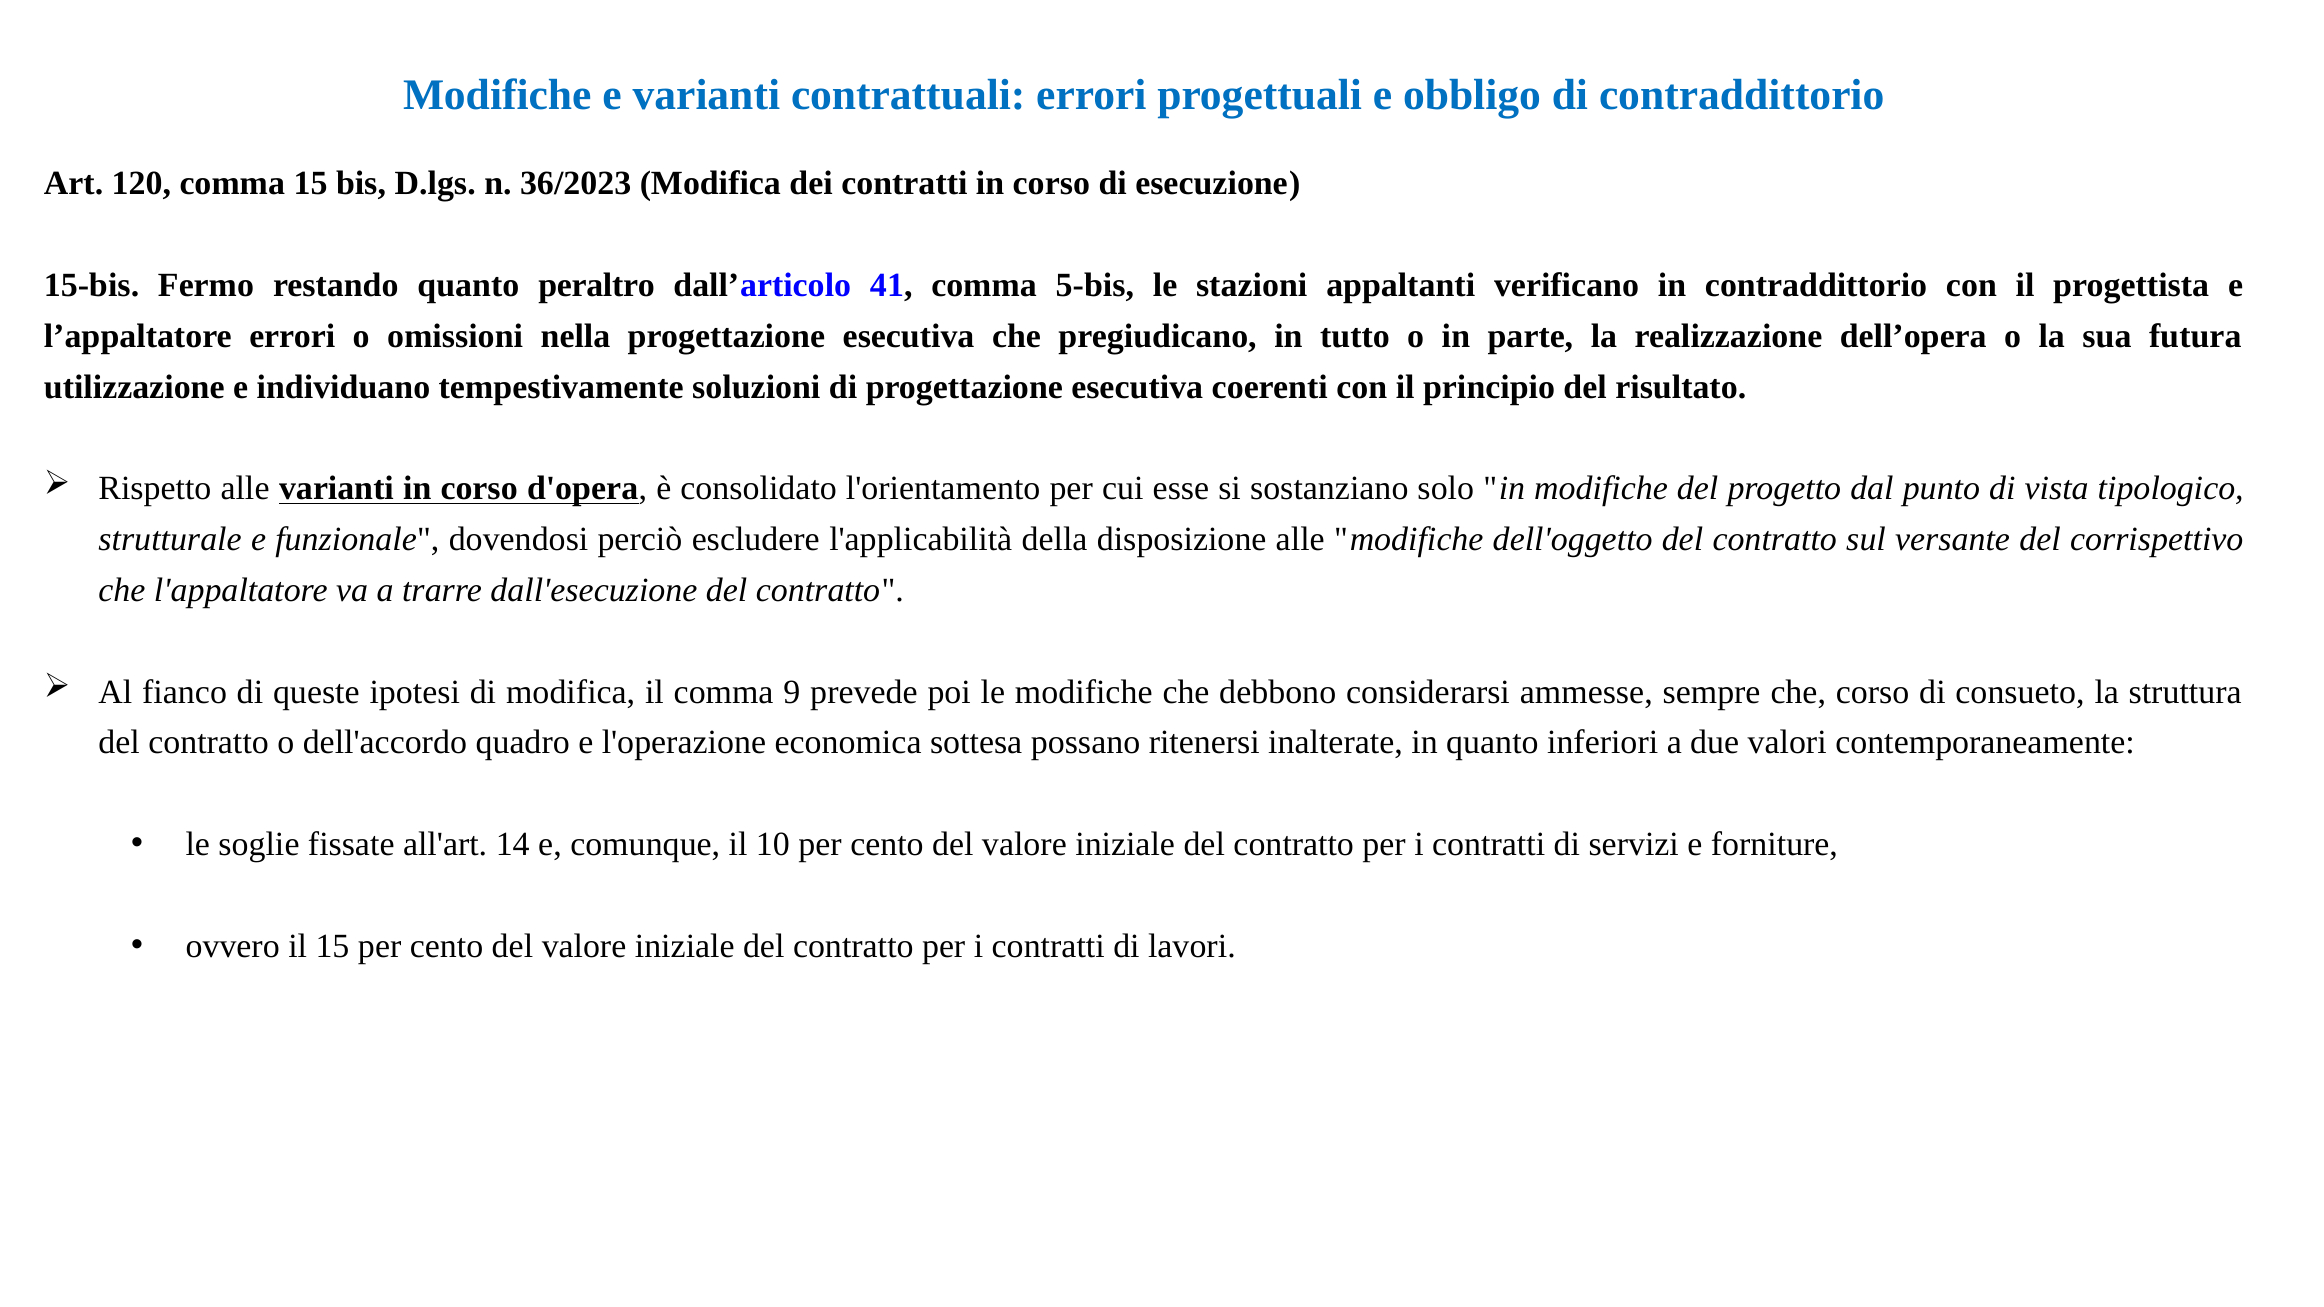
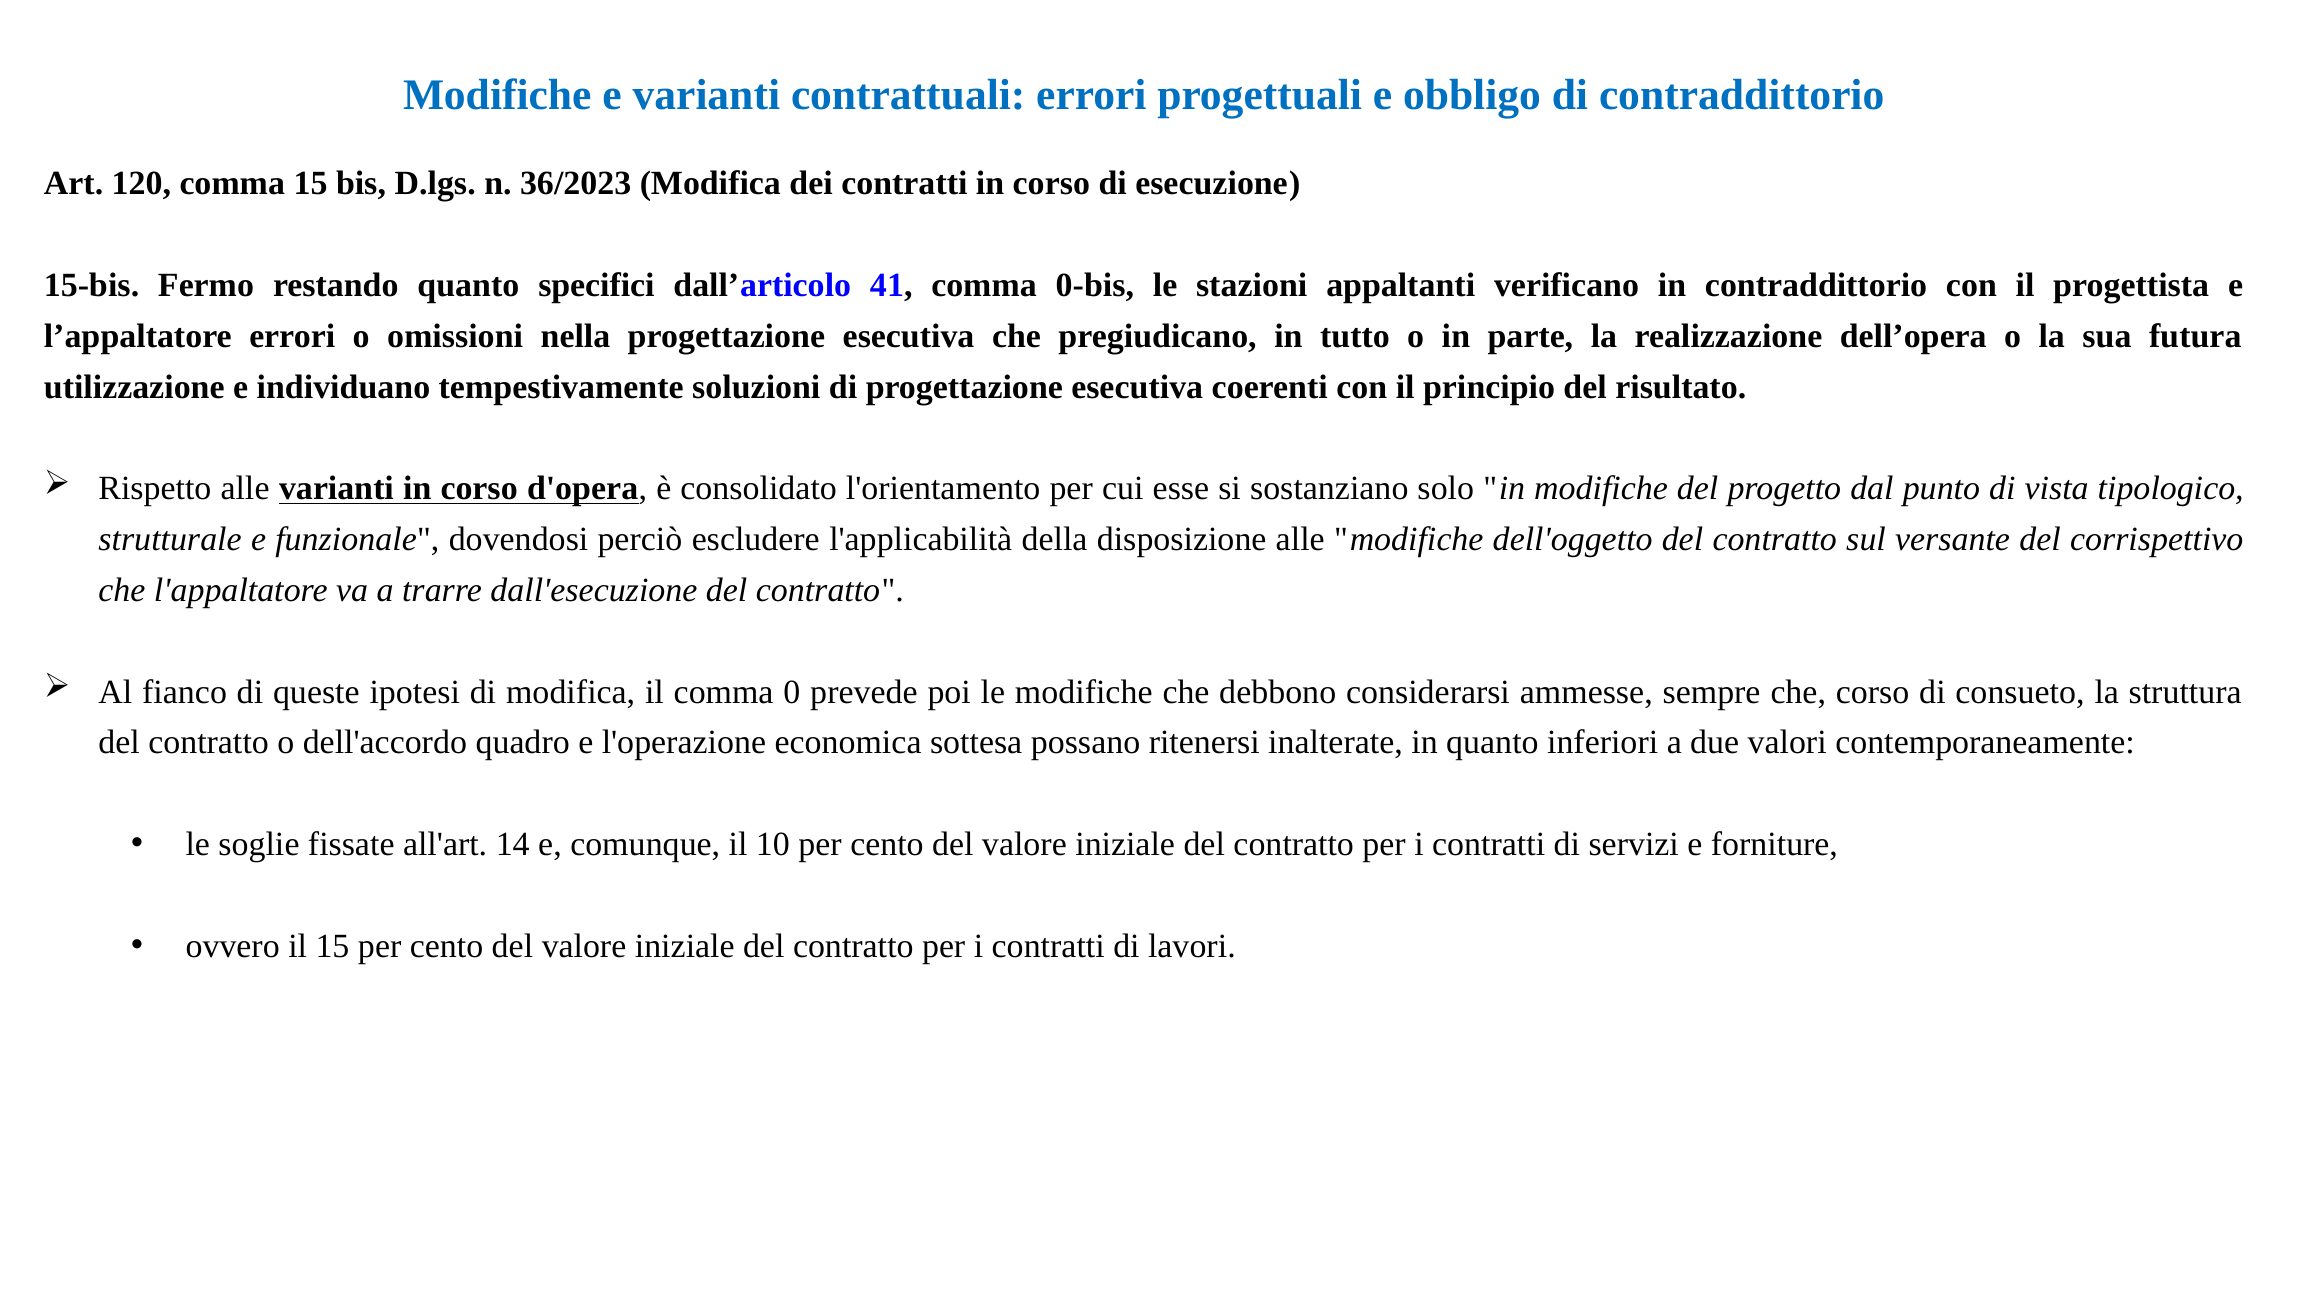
peraltro: peraltro -> specifici
5-bis: 5-bis -> 0-bis
9: 9 -> 0
